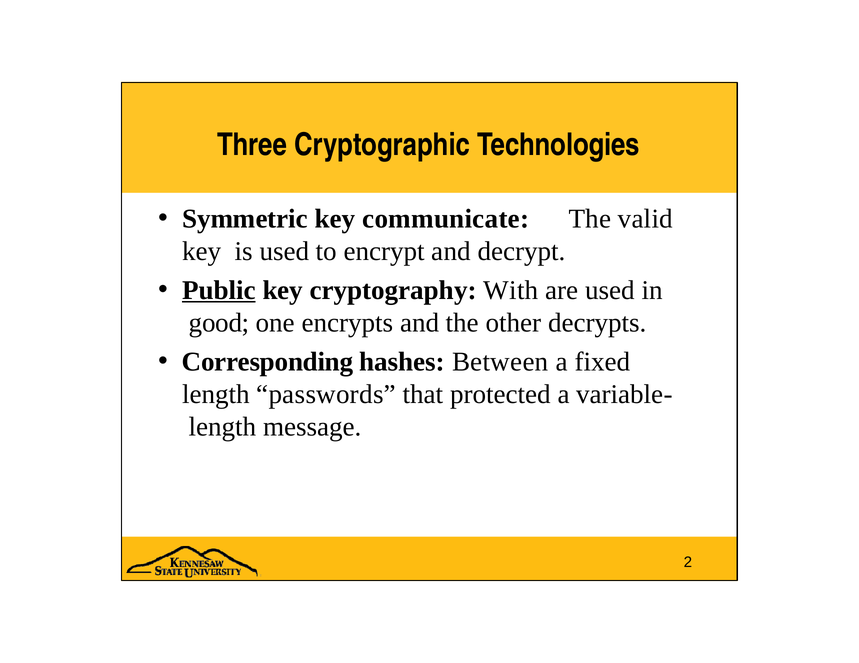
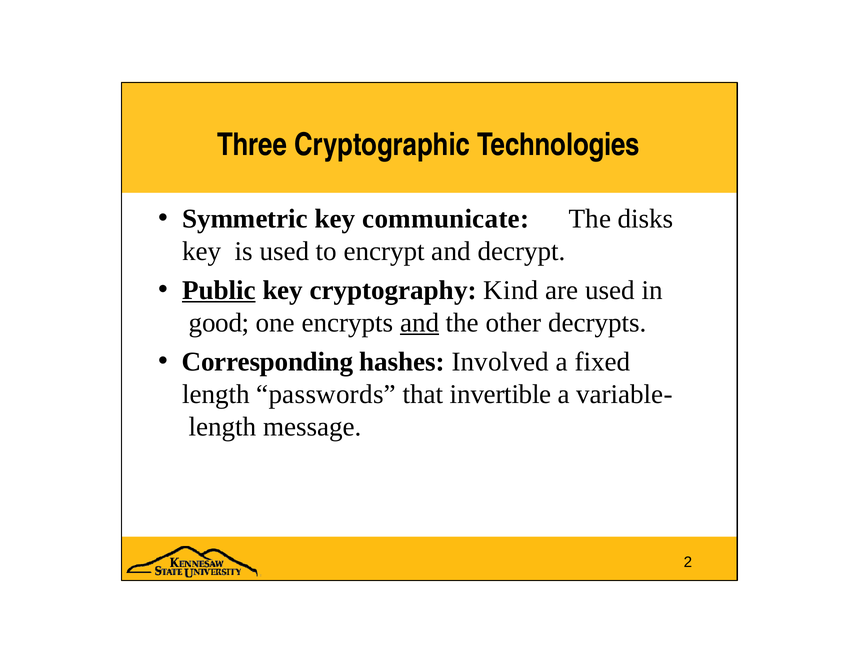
valid: valid -> disks
With: With -> Kind
and at (420, 323) underline: none -> present
Between: Between -> Involved
protected: protected -> invertible
